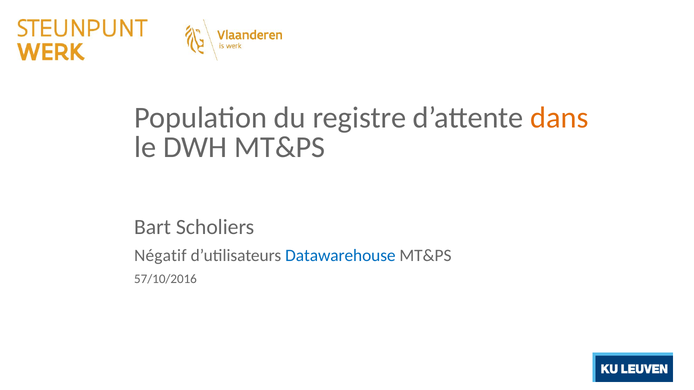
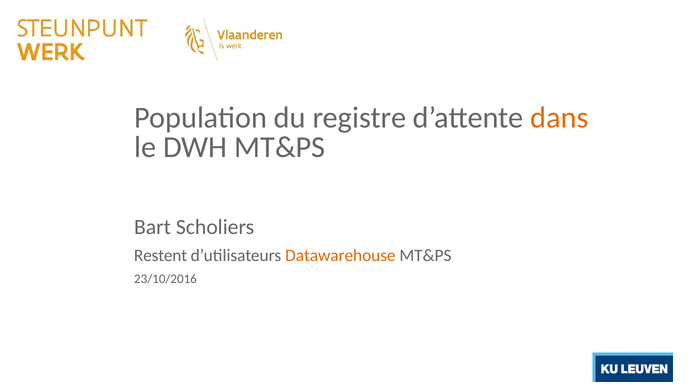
Négatif: Négatif -> Restent
Datawarehouse colour: blue -> orange
57/10/2016: 57/10/2016 -> 23/10/2016
